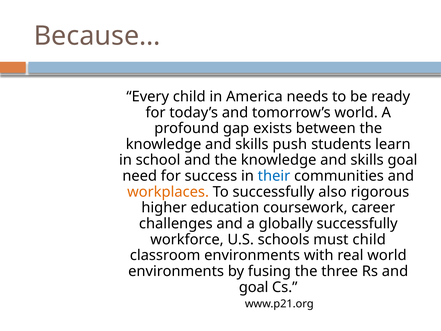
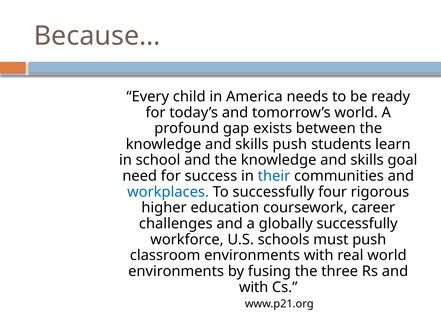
workplaces colour: orange -> blue
also: also -> four
must child: child -> push
goal at (254, 287): goal -> with
